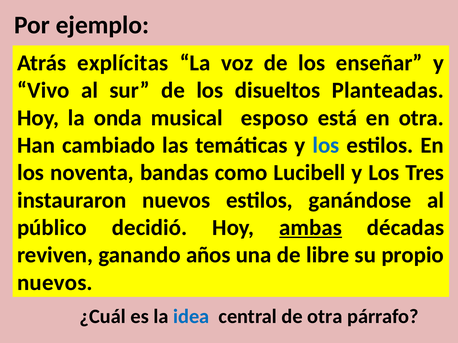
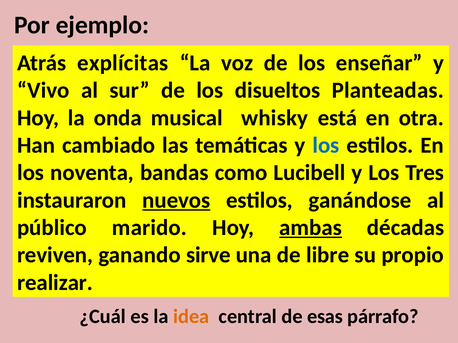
esposo: esposo -> whisky
nuevos at (176, 200) underline: none -> present
decidió: decidió -> marido
años: años -> sirve
nuevos at (55, 283): nuevos -> realizar
idea colour: blue -> orange
de otra: otra -> esas
